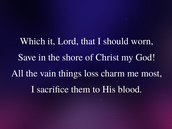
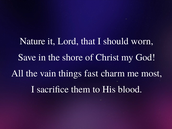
Which: Which -> Nature
loss: loss -> fast
